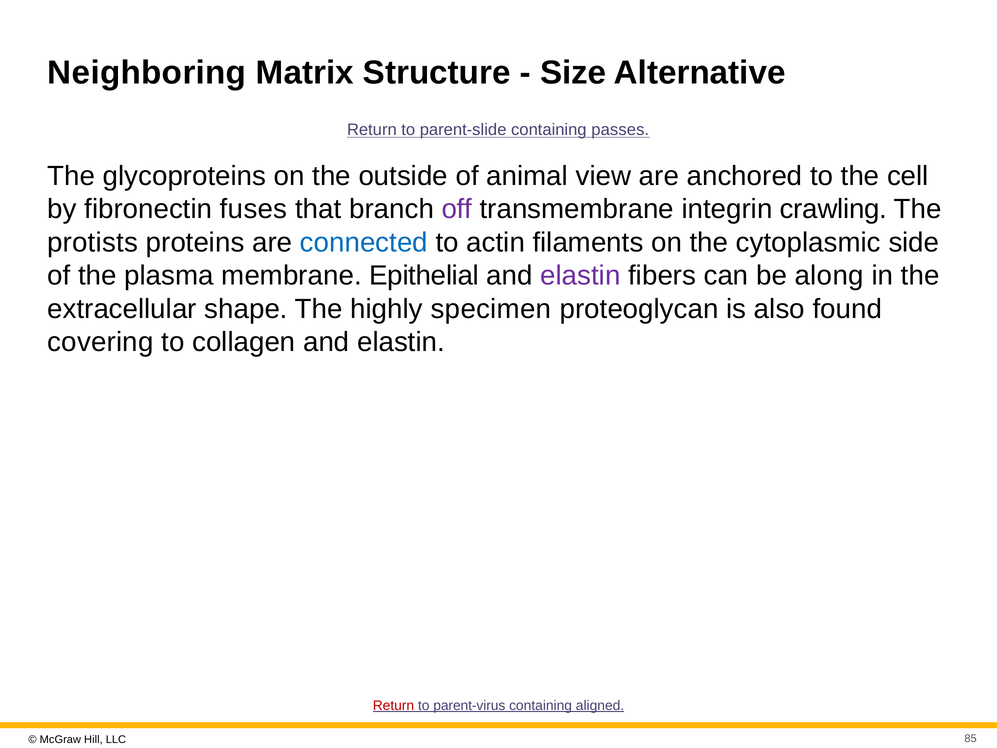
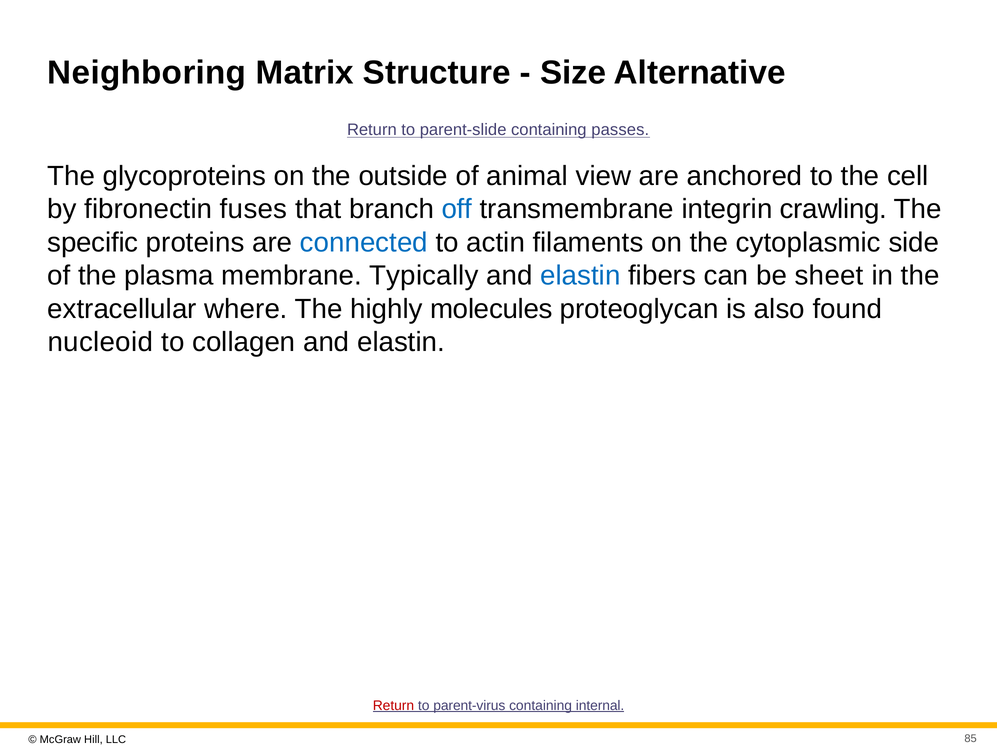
off colour: purple -> blue
protists: protists -> specific
Epithelial: Epithelial -> Typically
elastin at (580, 276) colour: purple -> blue
along: along -> sheet
shape: shape -> where
specimen: specimen -> molecules
covering: covering -> nucleoid
aligned: aligned -> internal
